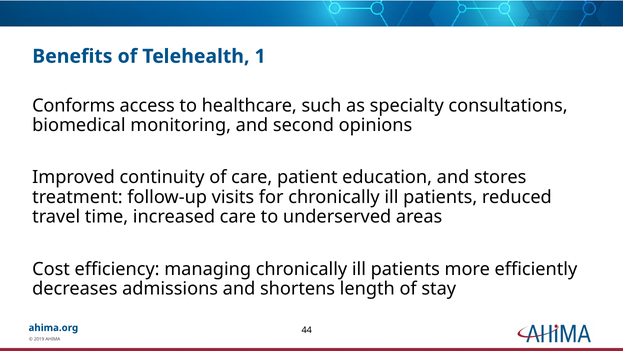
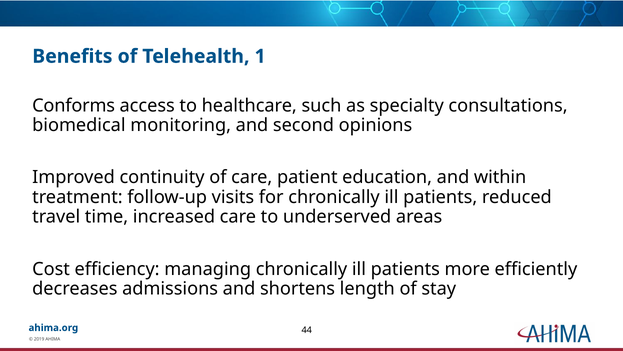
stores: stores -> within
